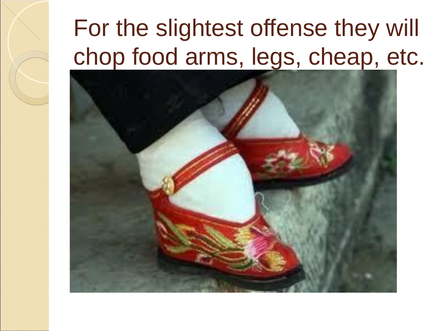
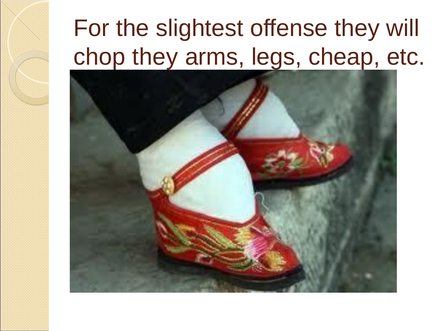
chop food: food -> they
